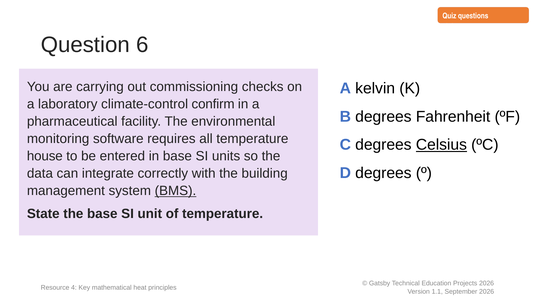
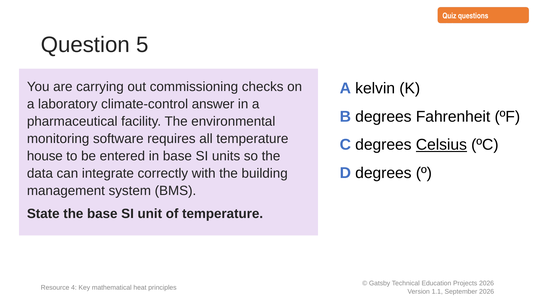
6: 6 -> 5
confirm: confirm -> answer
BMS underline: present -> none
